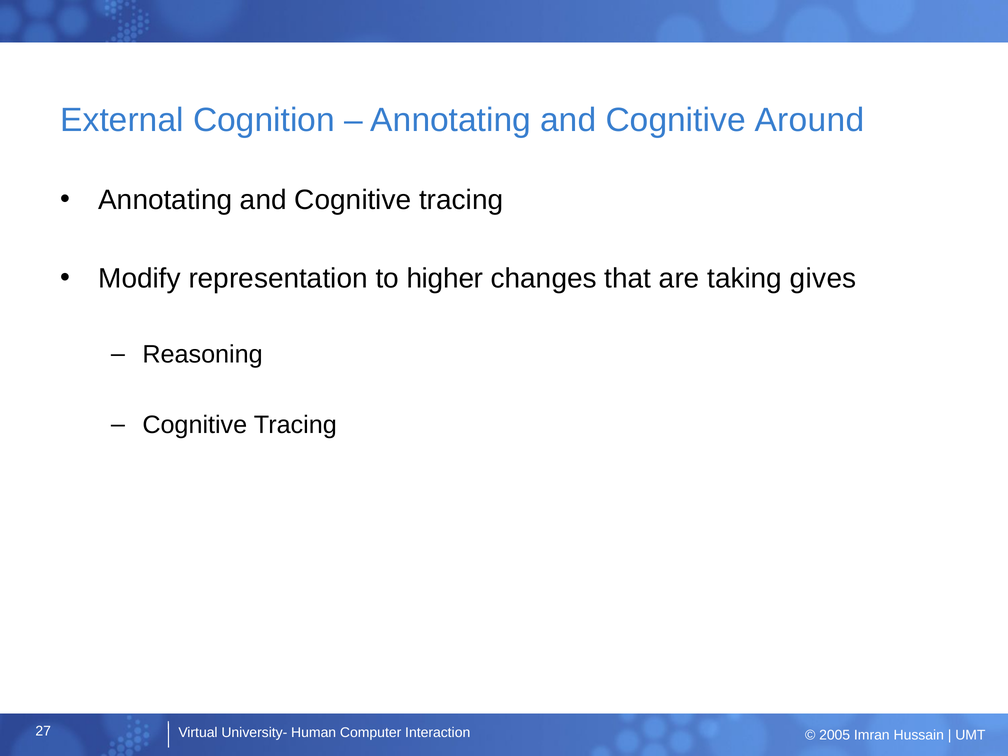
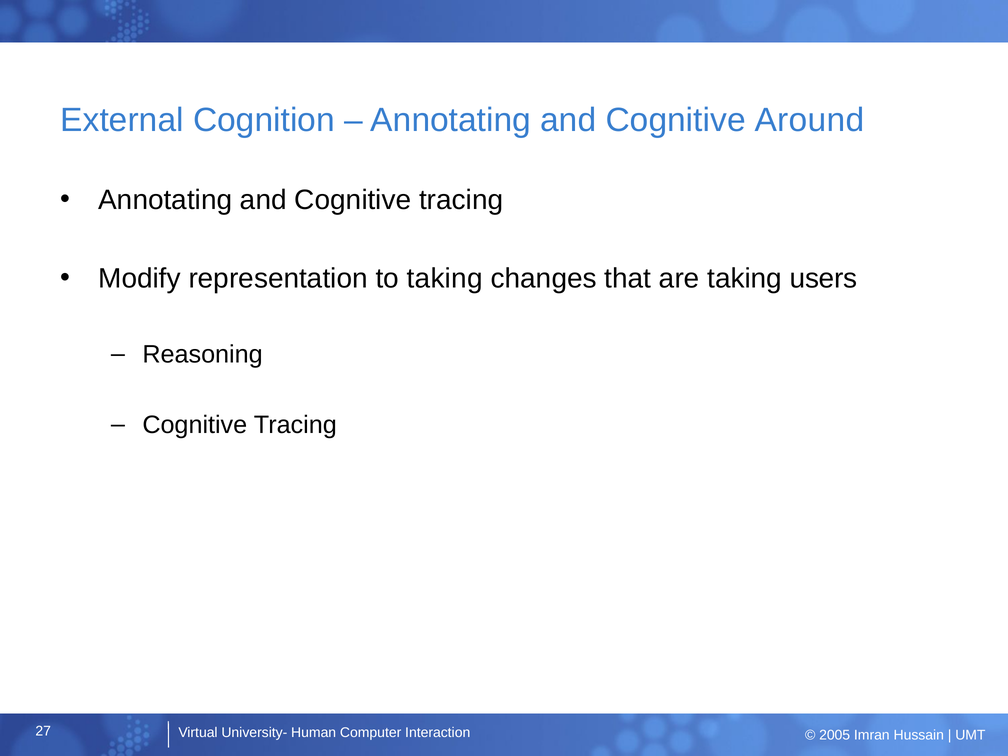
to higher: higher -> taking
gives: gives -> users
